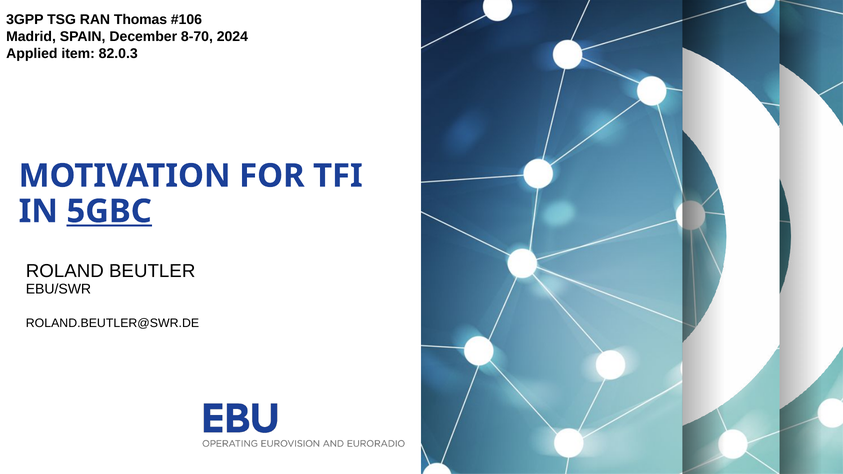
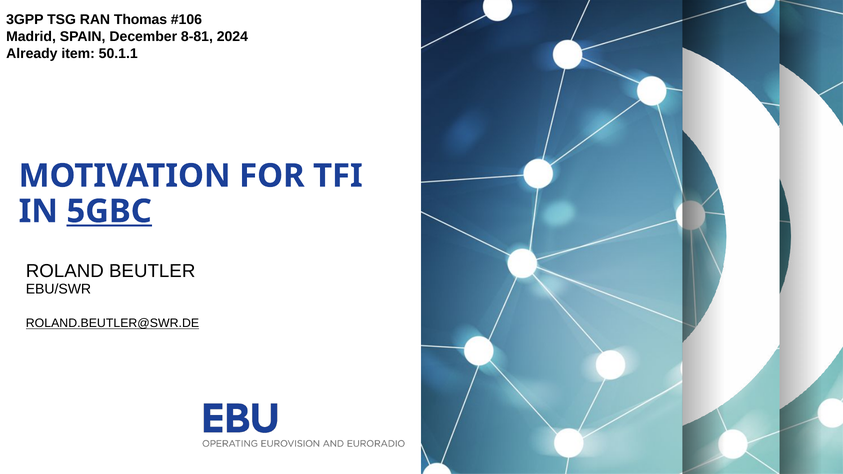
8-70: 8-70 -> 8-81
Applied: Applied -> Already
82.0.3: 82.0.3 -> 50.1.1
ROLAND.BEUTLER@SWR.DE underline: none -> present
